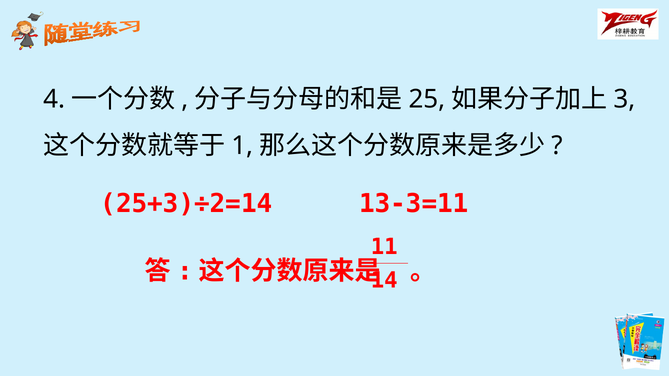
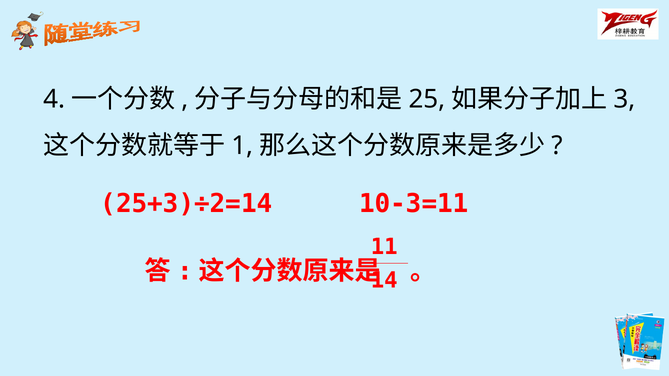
13-3=11: 13-3=11 -> 10-3=11
